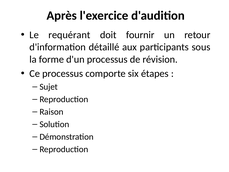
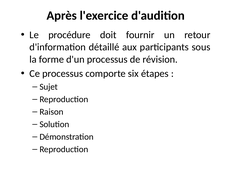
requérant: requérant -> procédure
